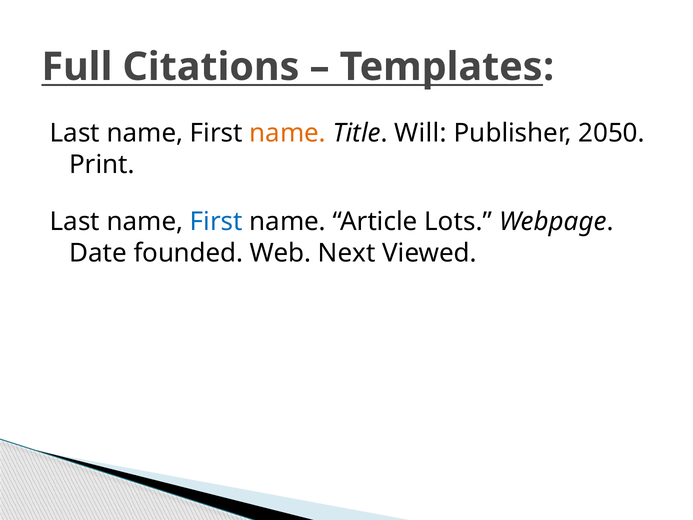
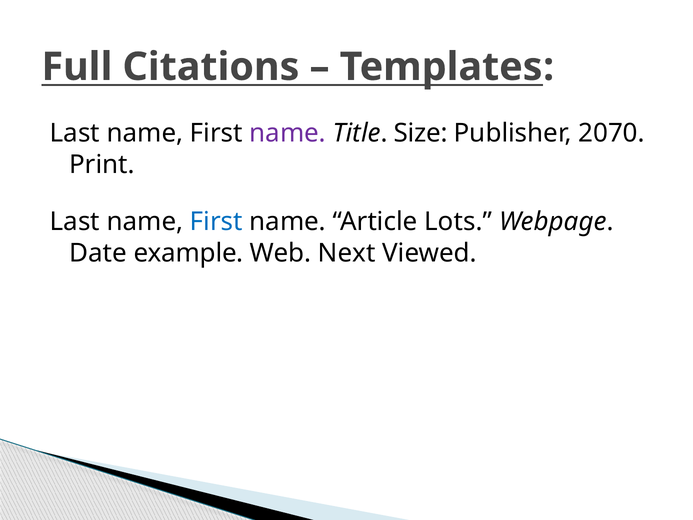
name at (288, 133) colour: orange -> purple
Will: Will -> Size
2050: 2050 -> 2070
founded: founded -> example
